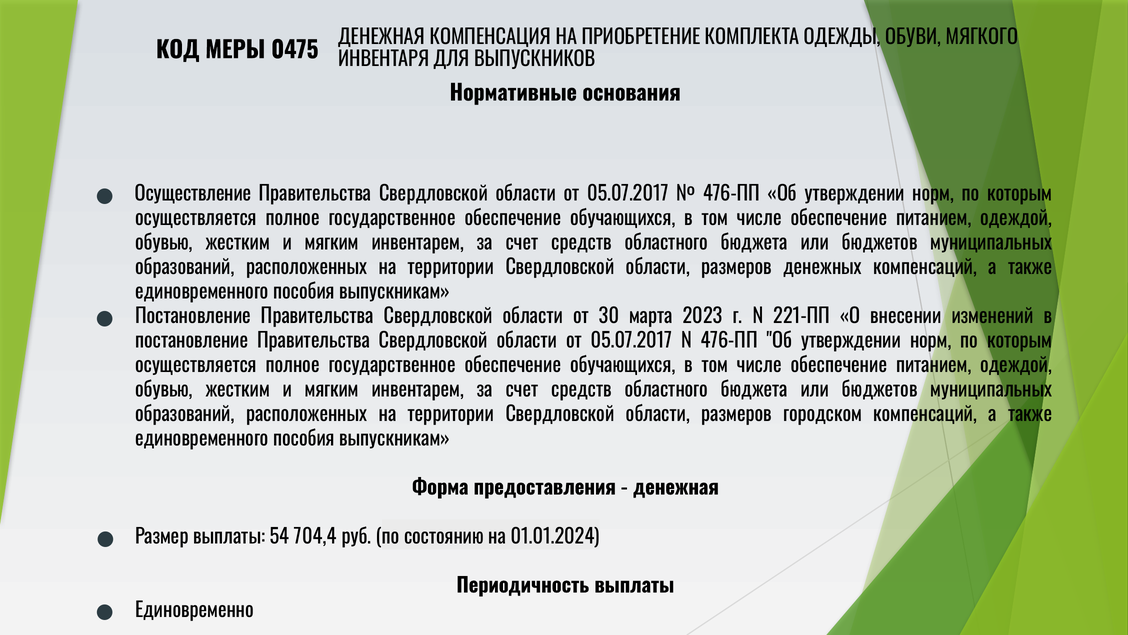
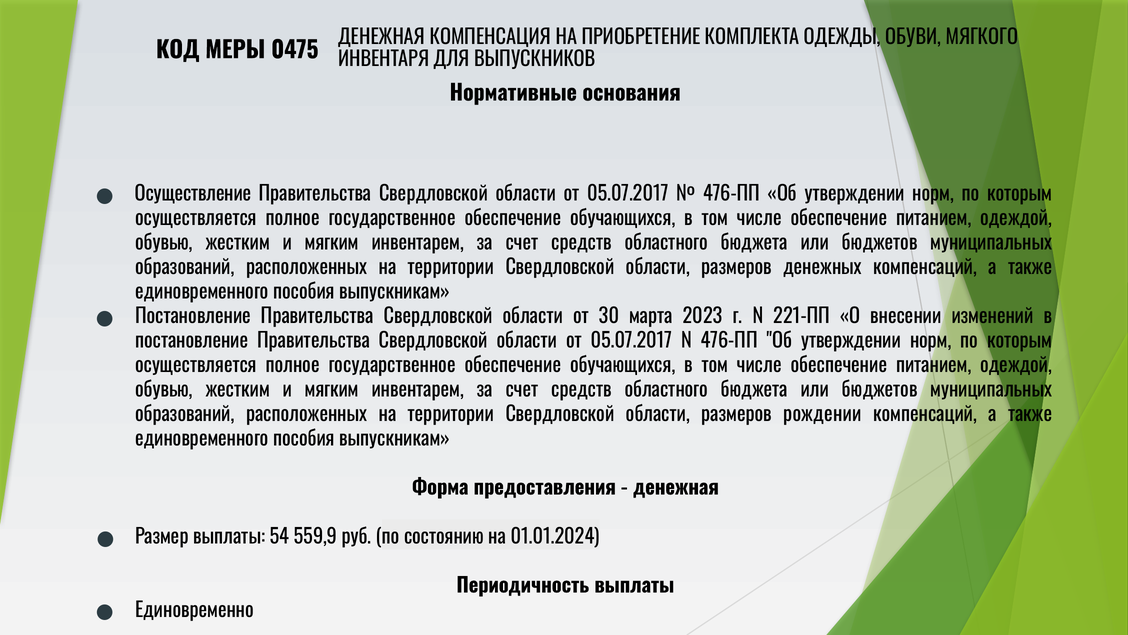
городском: городском -> рождении
704,4: 704,4 -> 559,9
